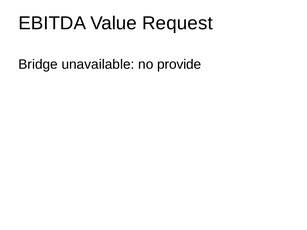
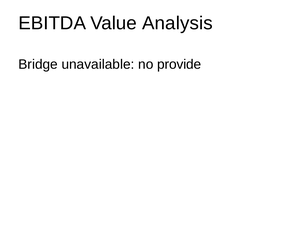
Request: Request -> Analysis
